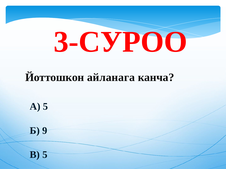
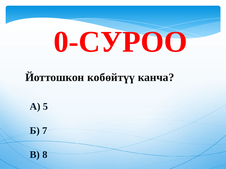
3-СУРОО: 3-СУРОО -> 0-СУРОО
айланага: айланага -> кобөйтүү
9: 9 -> 7
В 5: 5 -> 8
